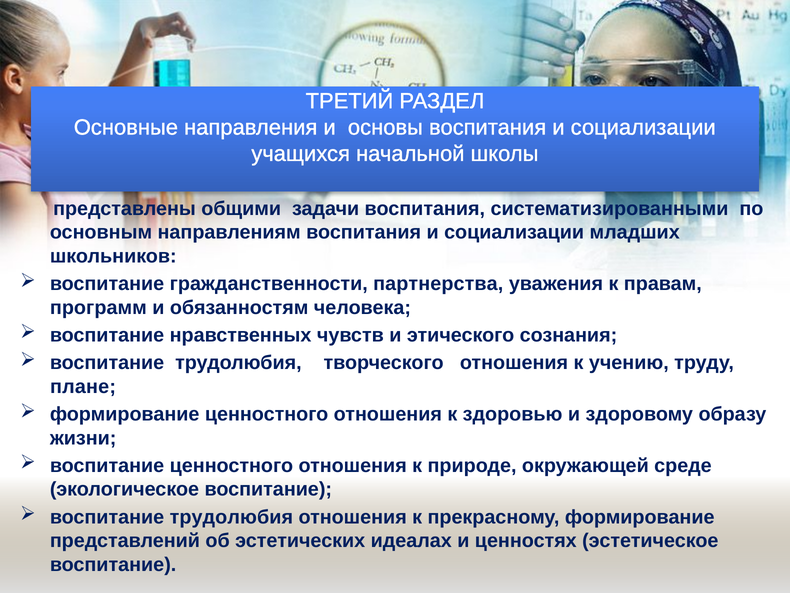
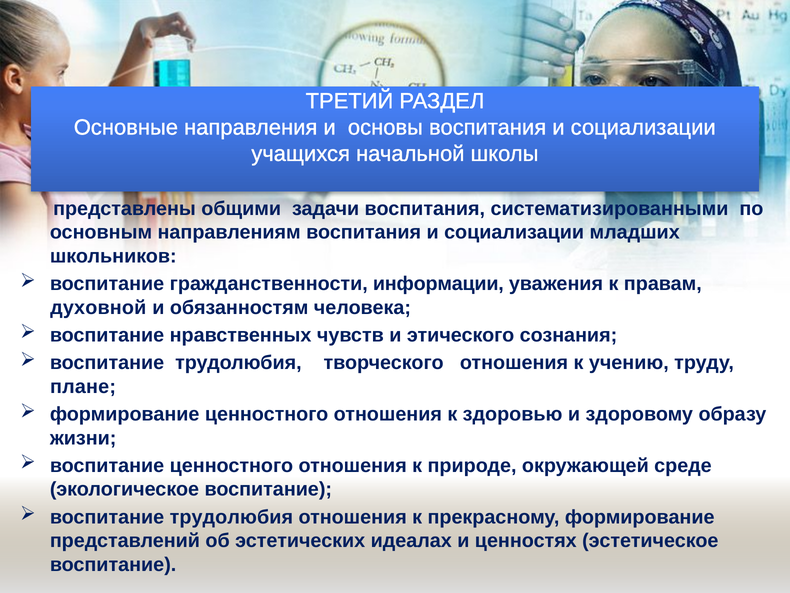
партнерства: партнерства -> информации
программ: программ -> духовной
